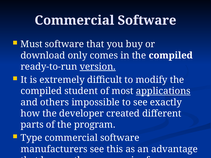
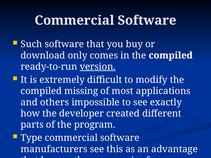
Must: Must -> Such
student: student -> missing
applications underline: present -> none
